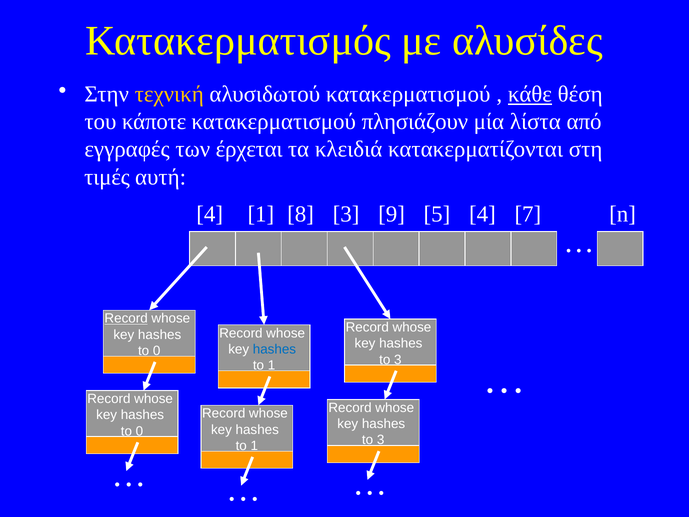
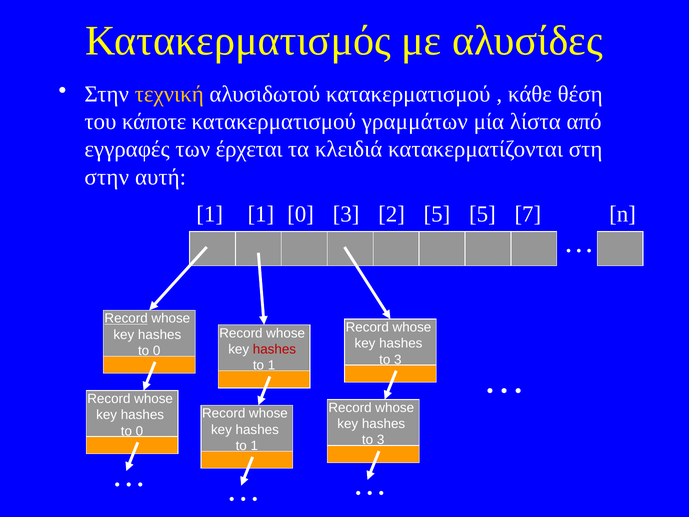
κάθε underline: present -> none
πλησιάζουν: πλησιάζουν -> γραμμάτων
τιμές at (107, 177): τιμές -> στην
4 at (210, 214): 4 -> 1
1 8: 8 -> 0
9: 9 -> 2
5 4: 4 -> 5
hashes at (274, 349) colour: blue -> red
